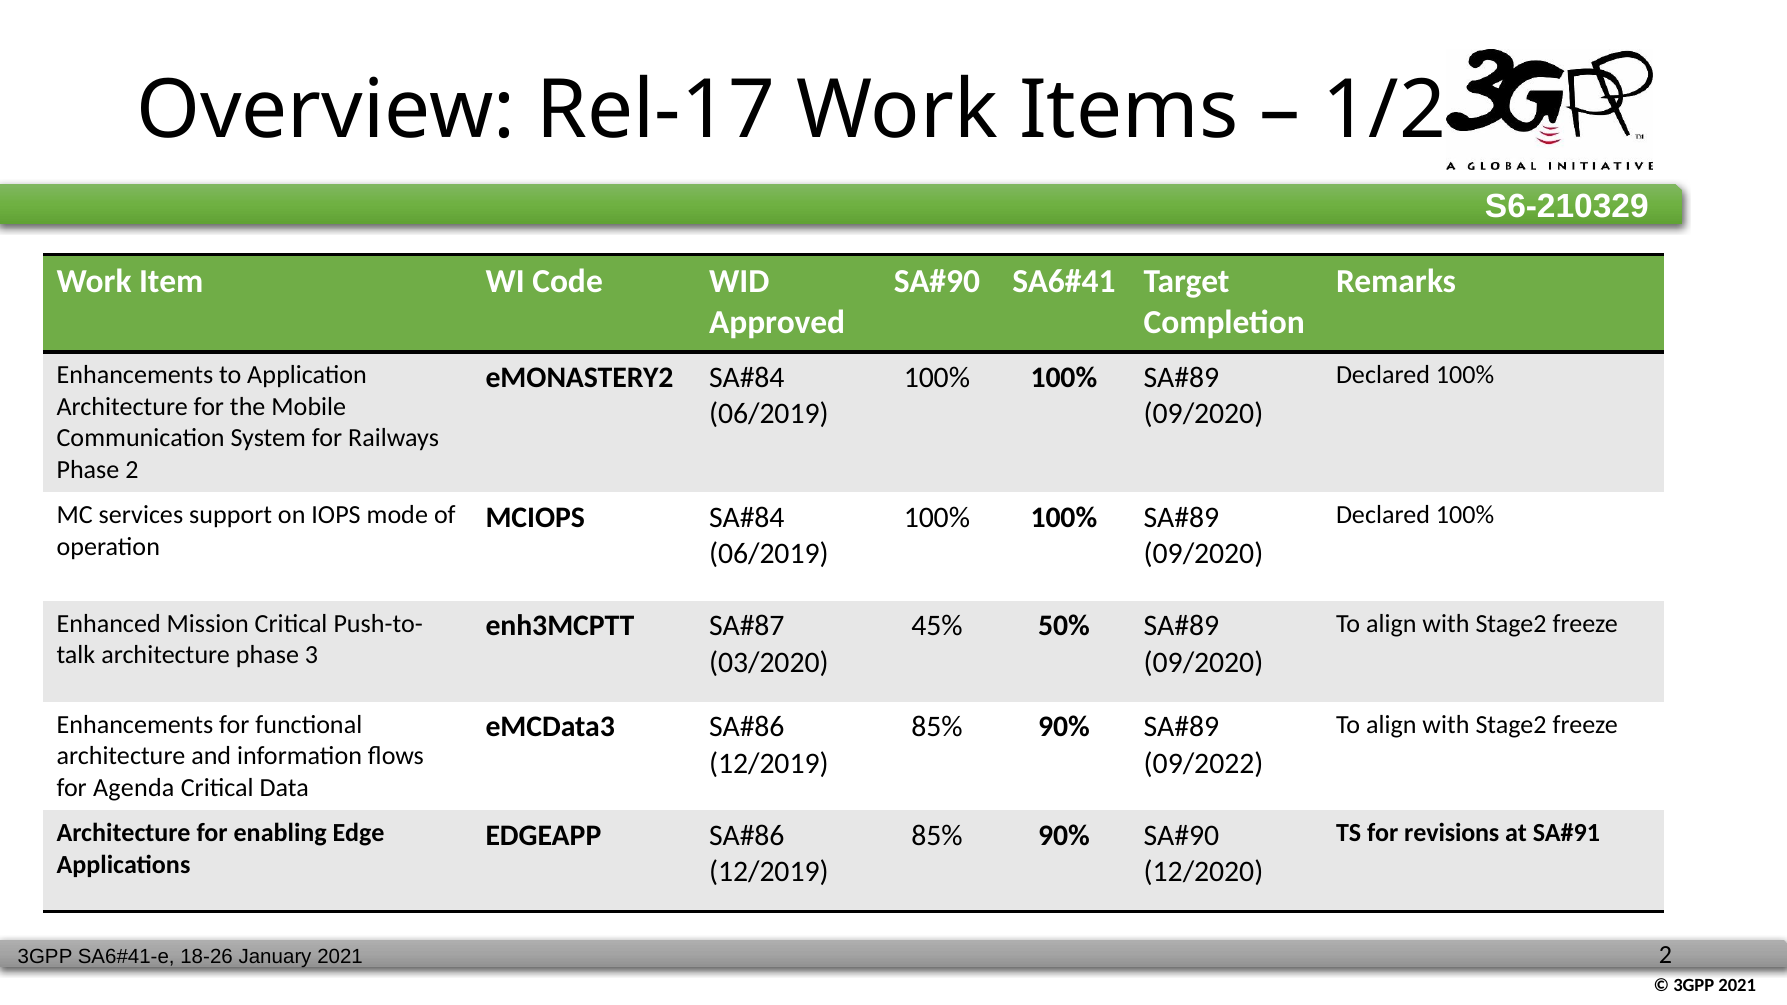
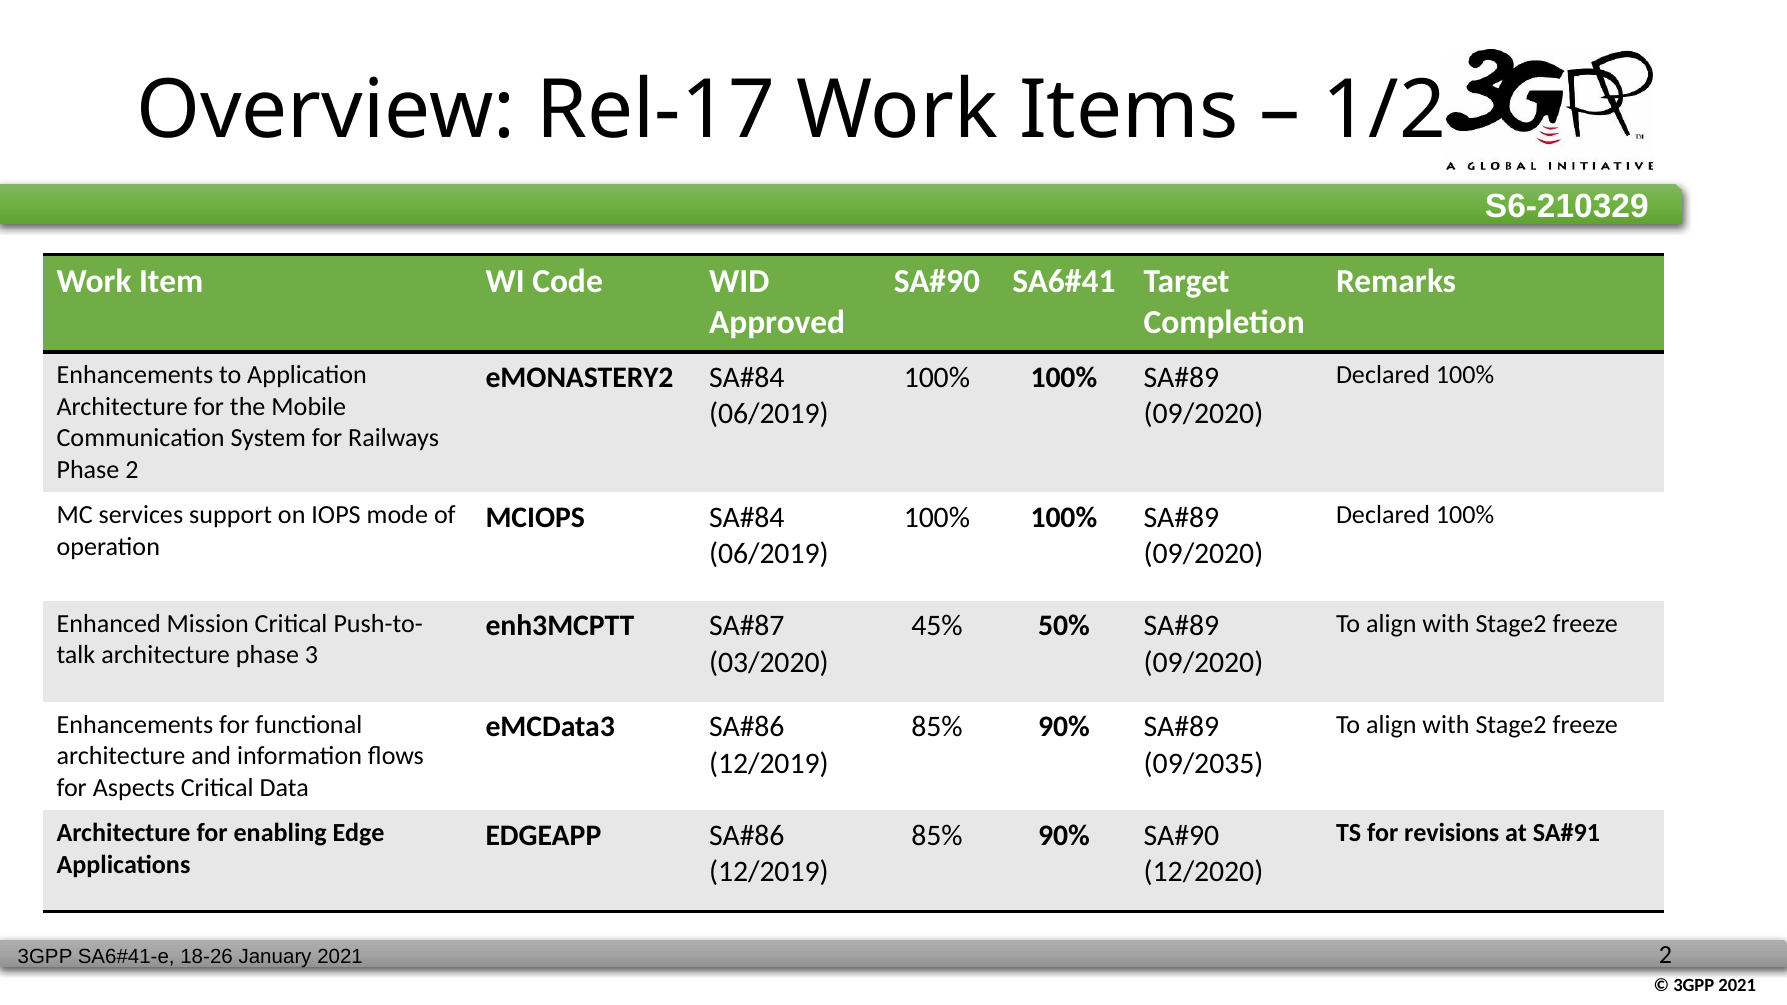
09/2022: 09/2022 -> 09/2035
Agenda: Agenda -> Aspects
